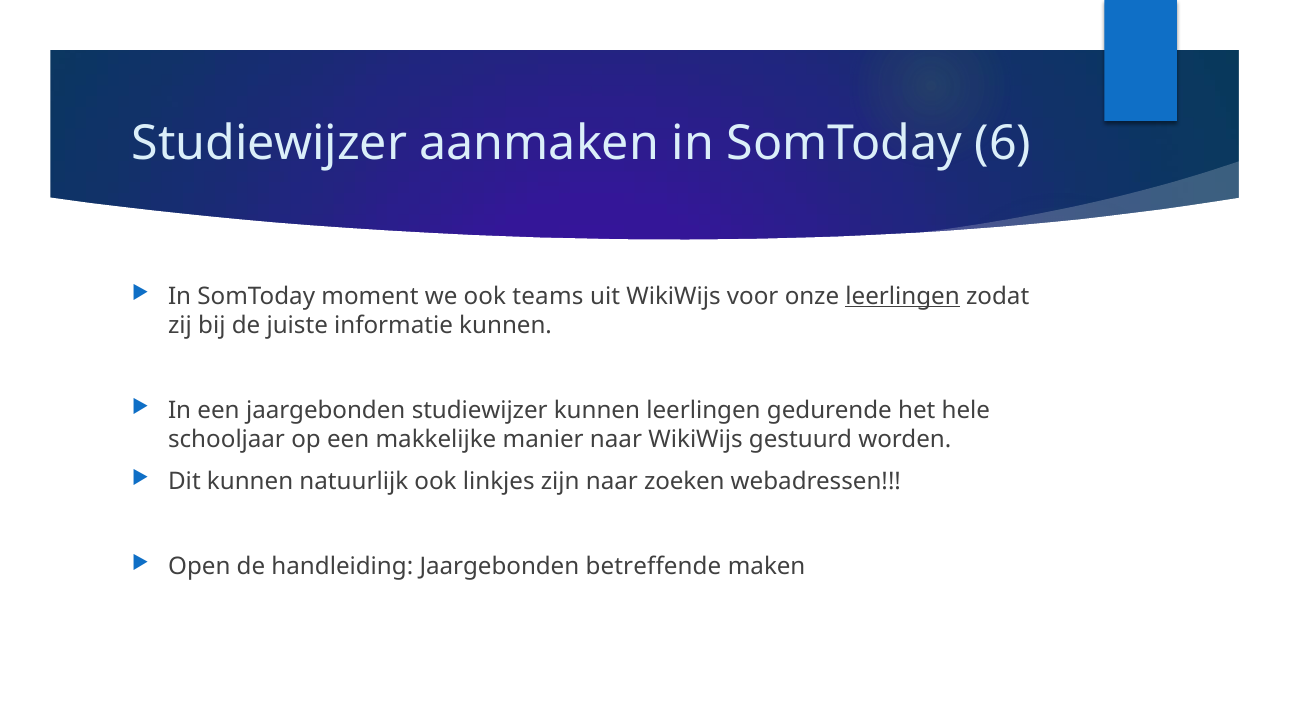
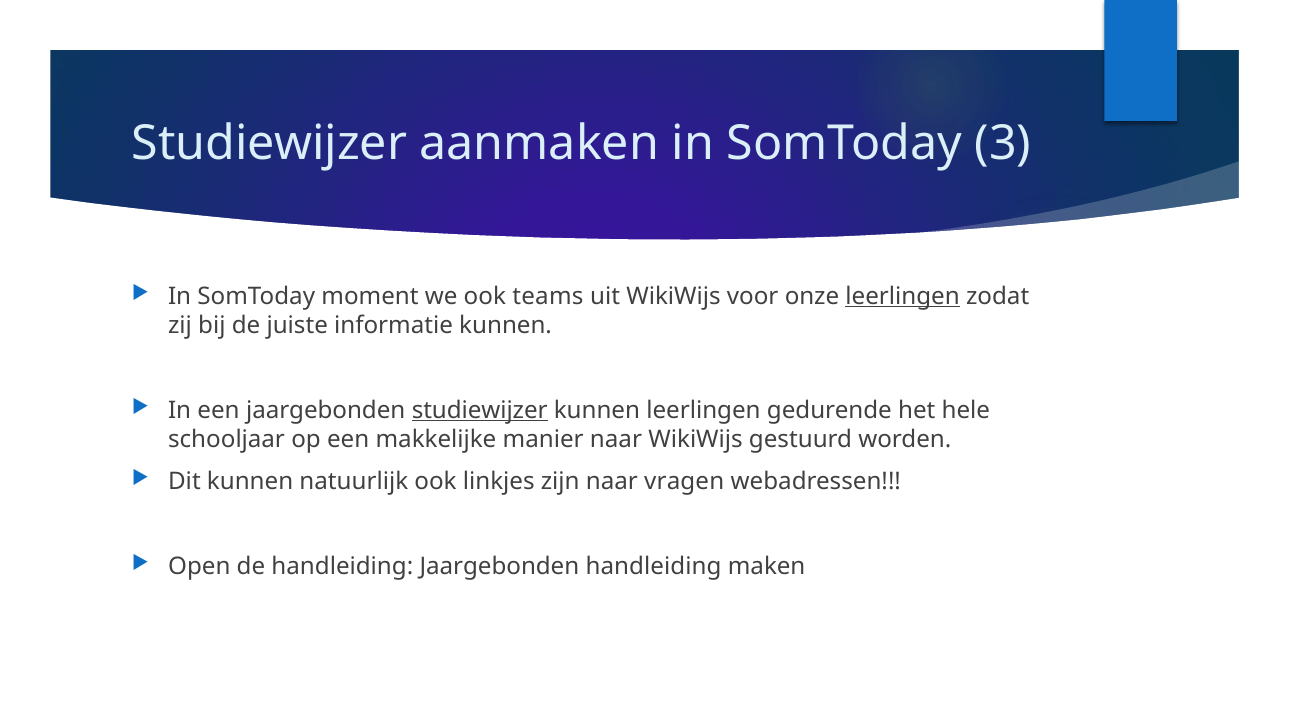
6: 6 -> 3
studiewijzer at (480, 410) underline: none -> present
zoeken: zoeken -> vragen
Jaargebonden betreffende: betreffende -> handleiding
